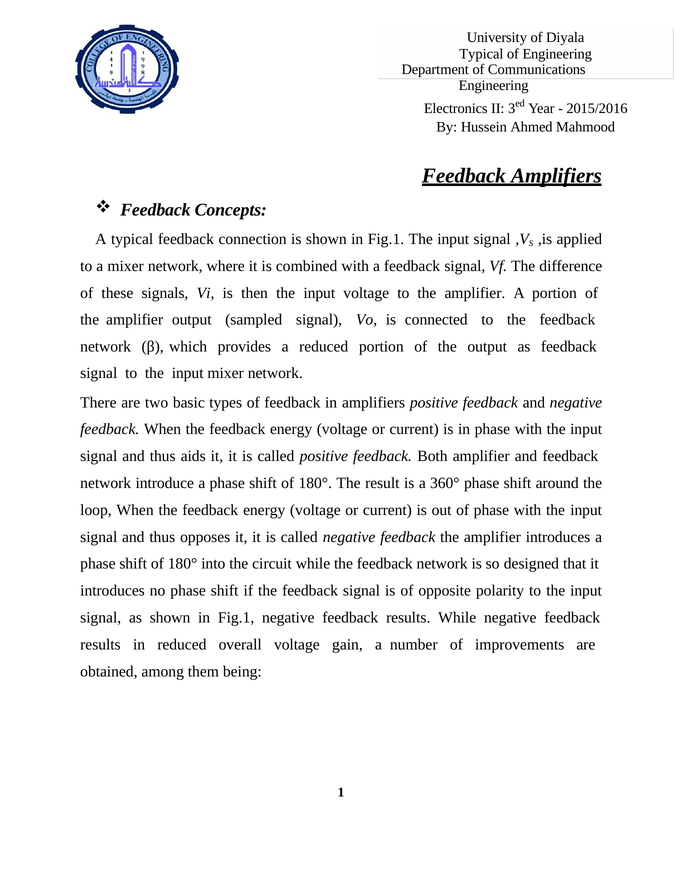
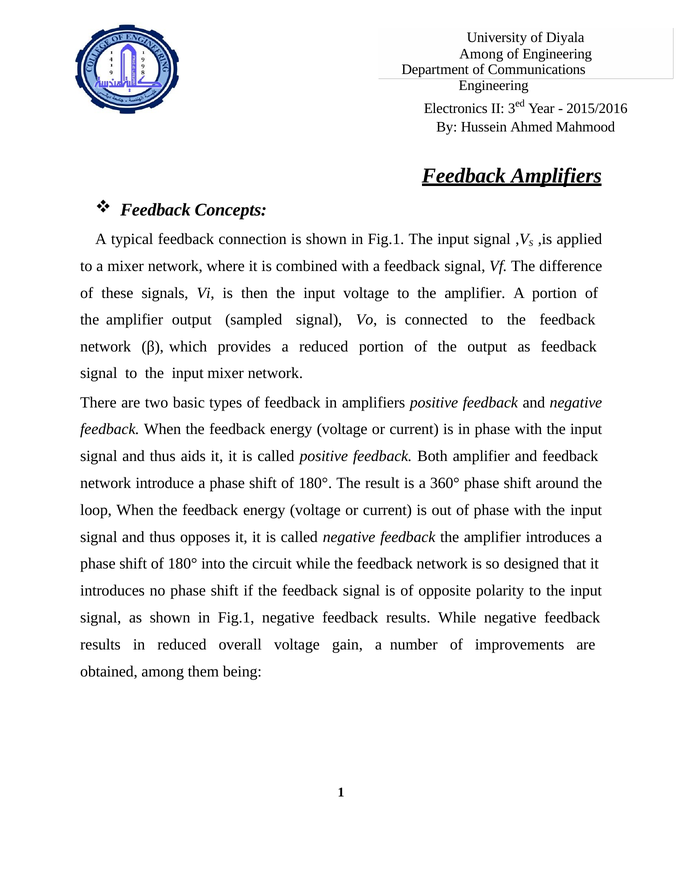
Typical at (481, 54): Typical -> Among
